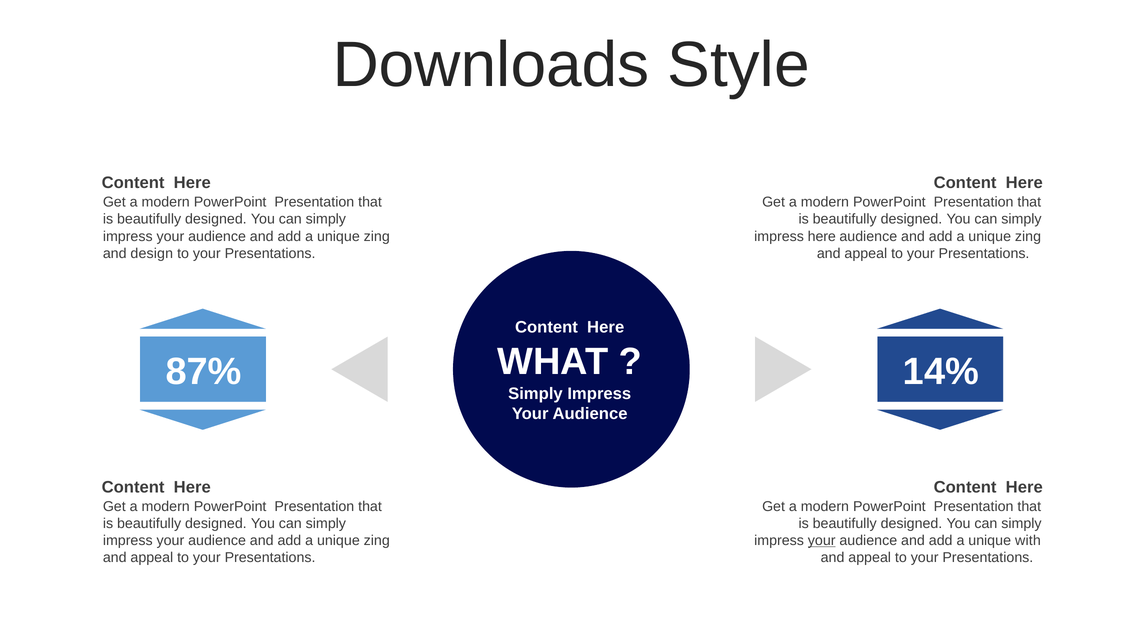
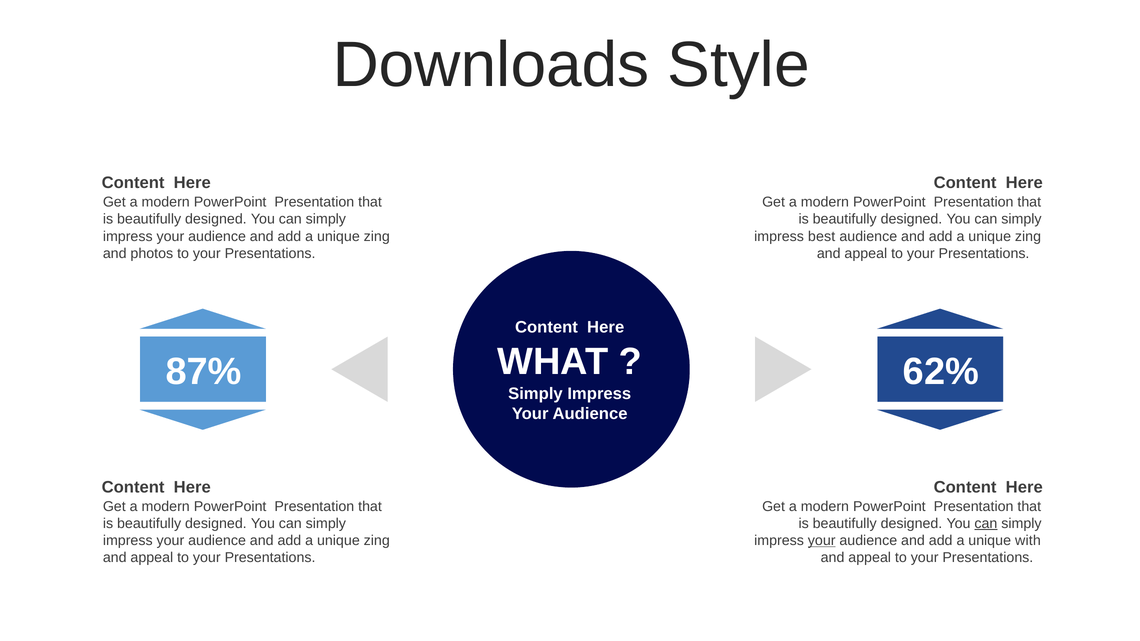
impress here: here -> best
design: design -> photos
14%: 14% -> 62%
can at (986, 524) underline: none -> present
